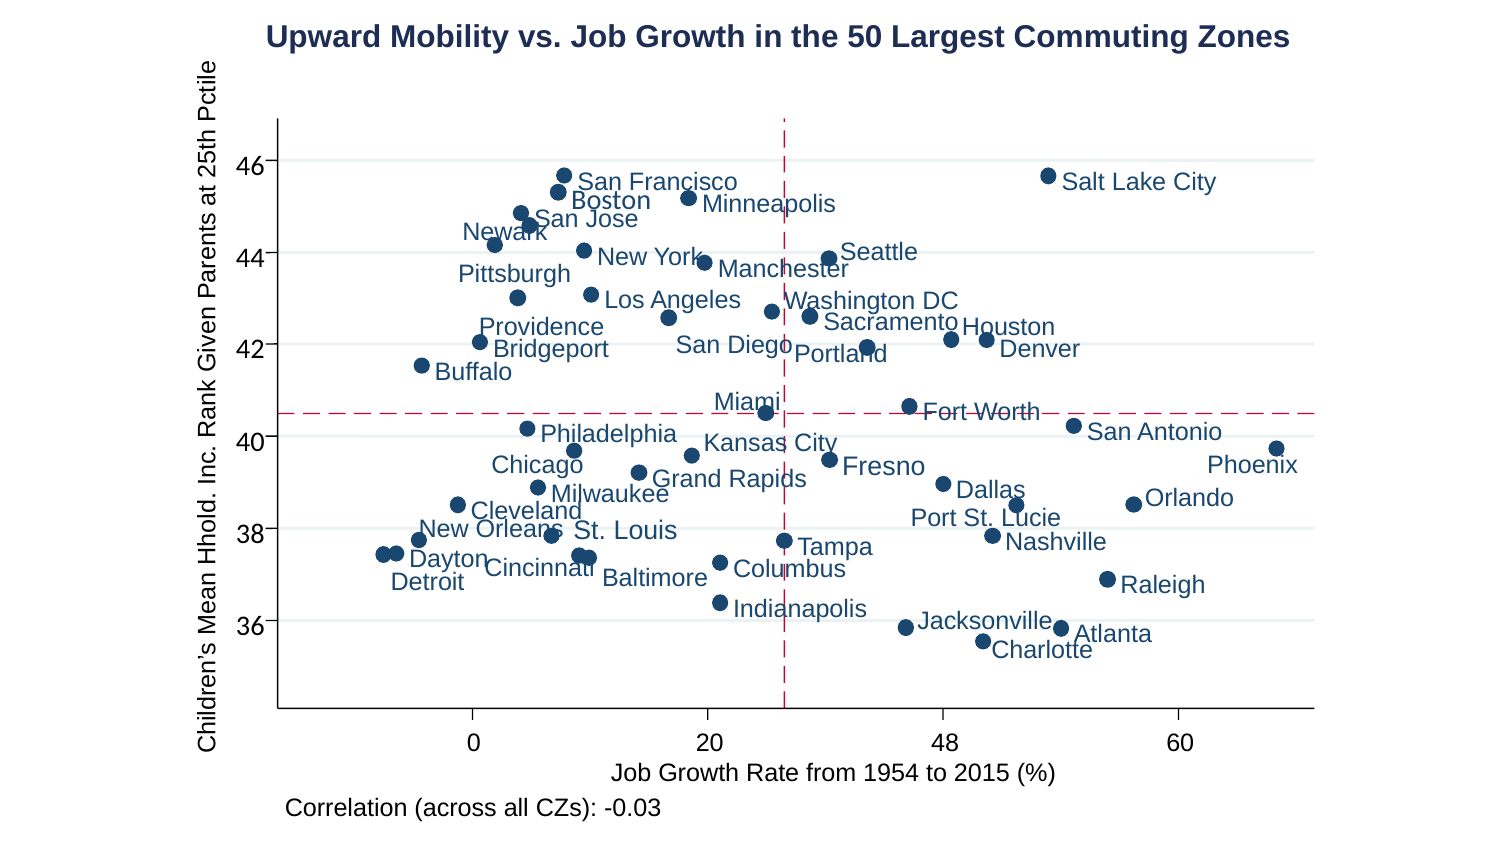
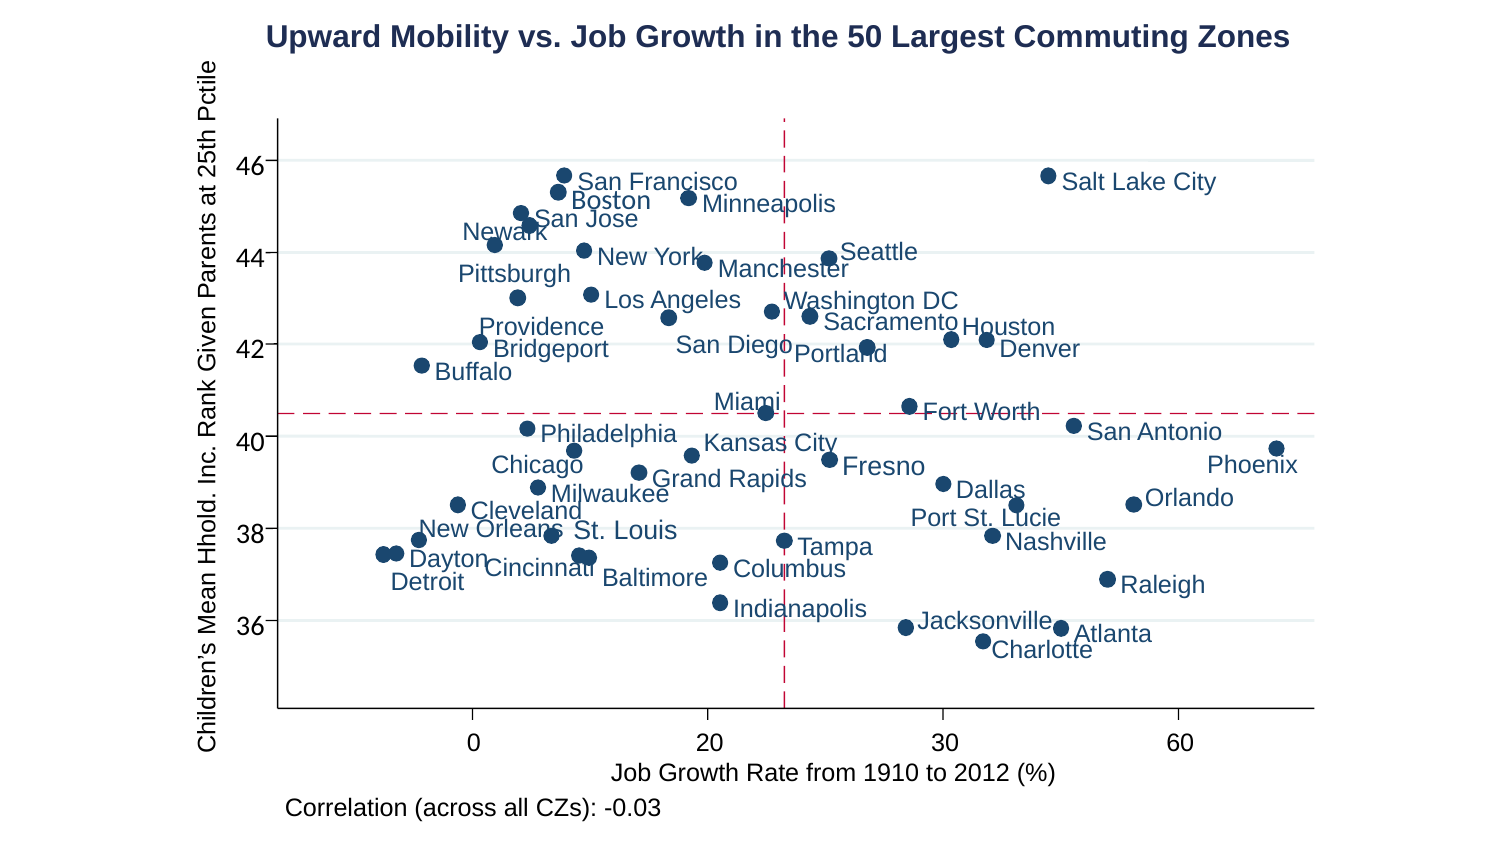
48: 48 -> 30
1954: 1954 -> 1910
2015: 2015 -> 2012
